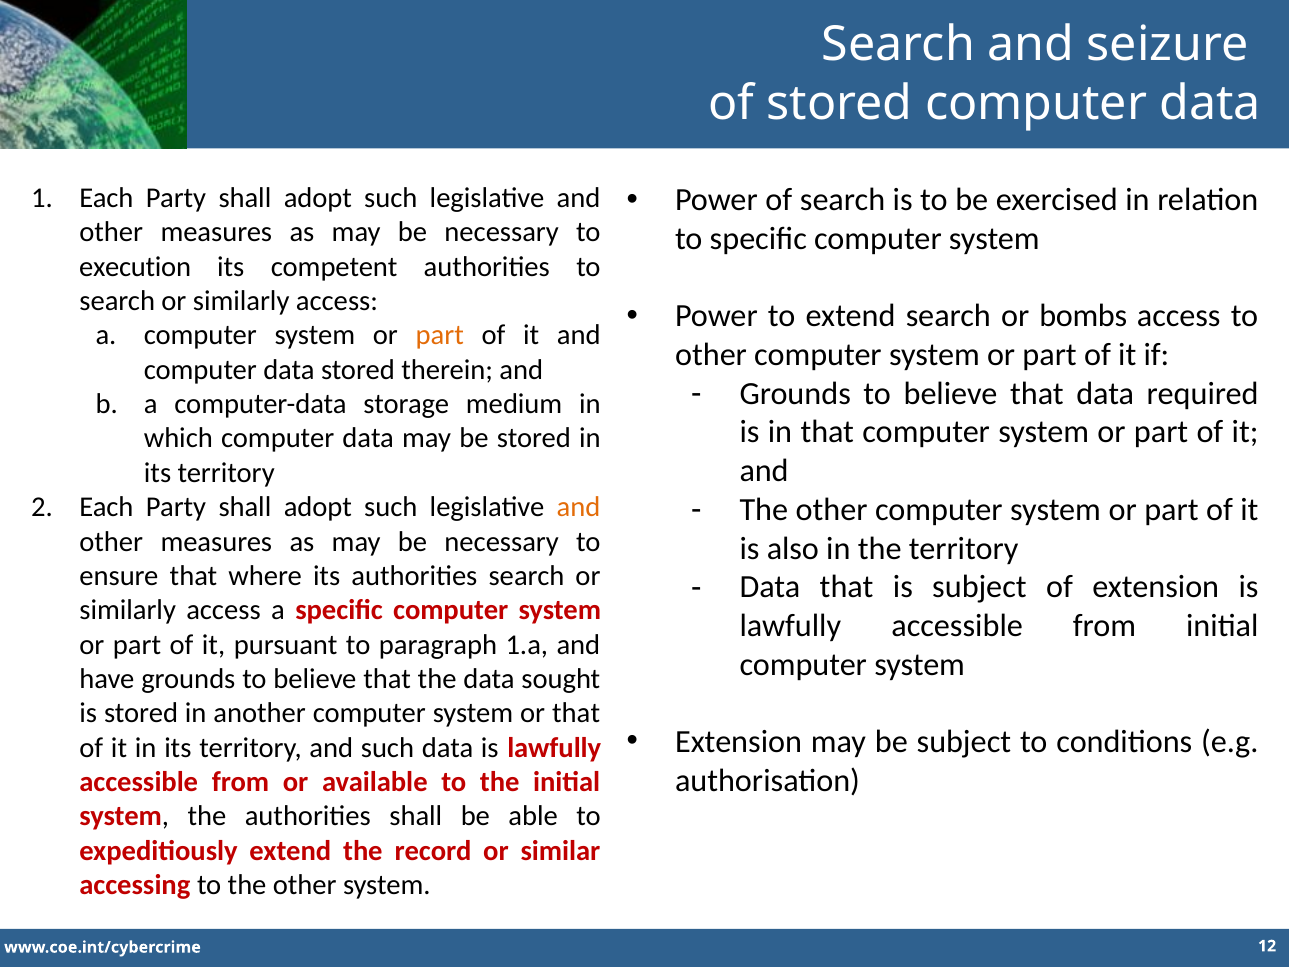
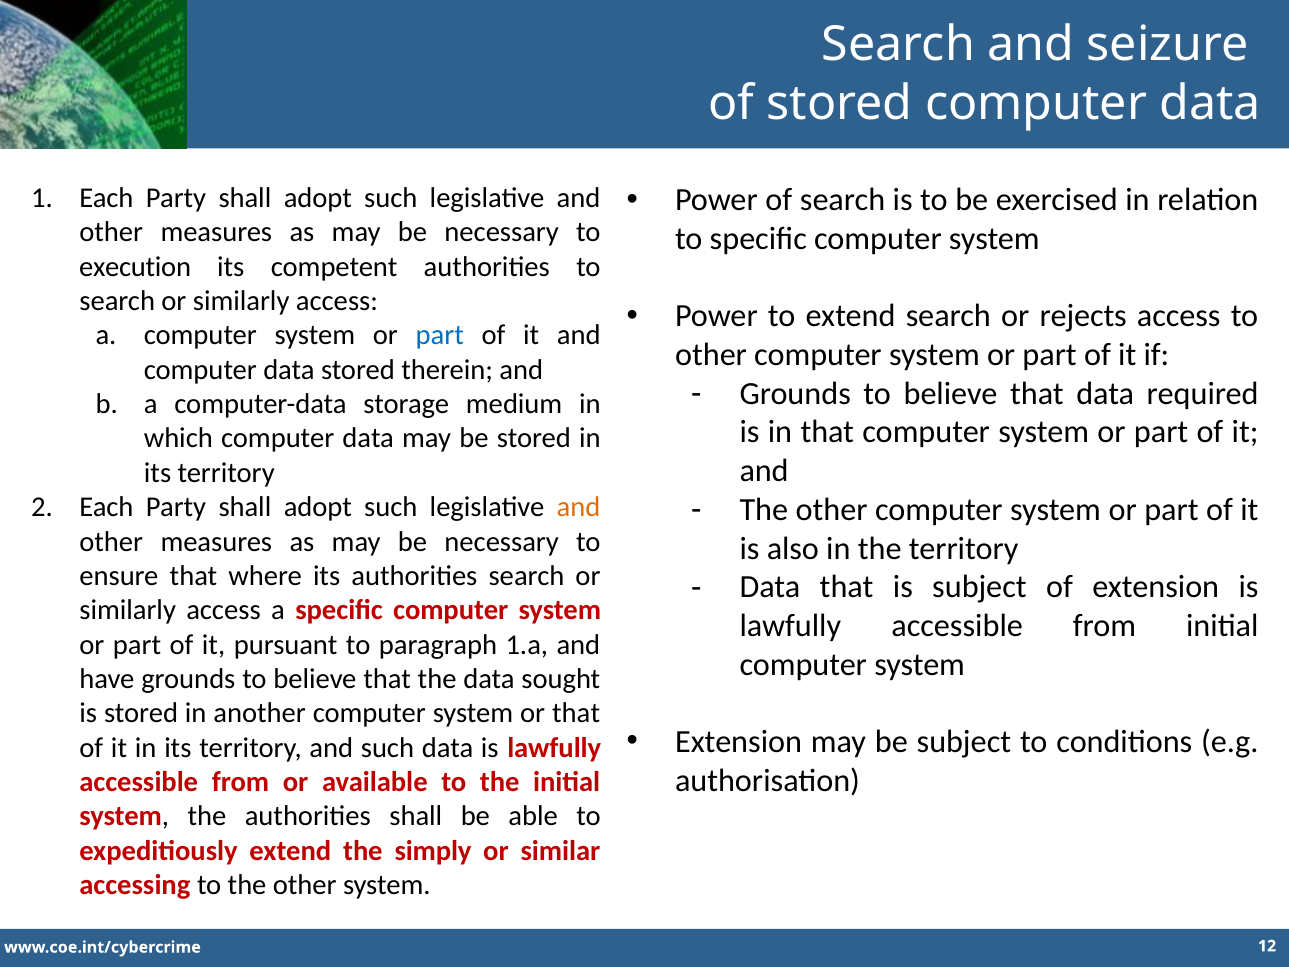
bombs: bombs -> rejects
part at (440, 335) colour: orange -> blue
record: record -> simply
